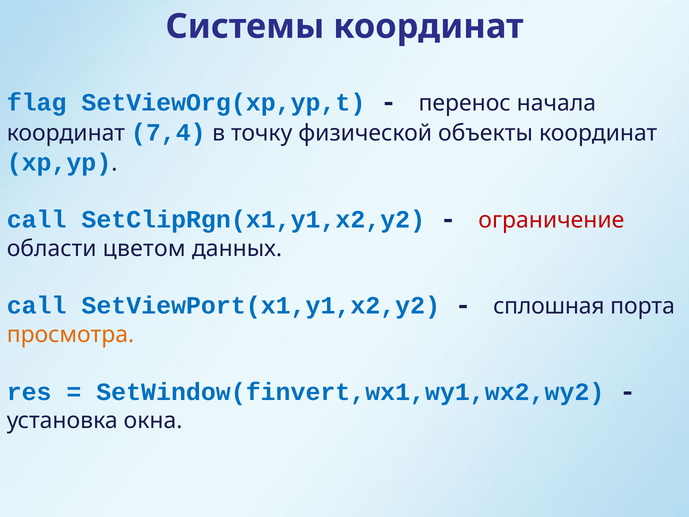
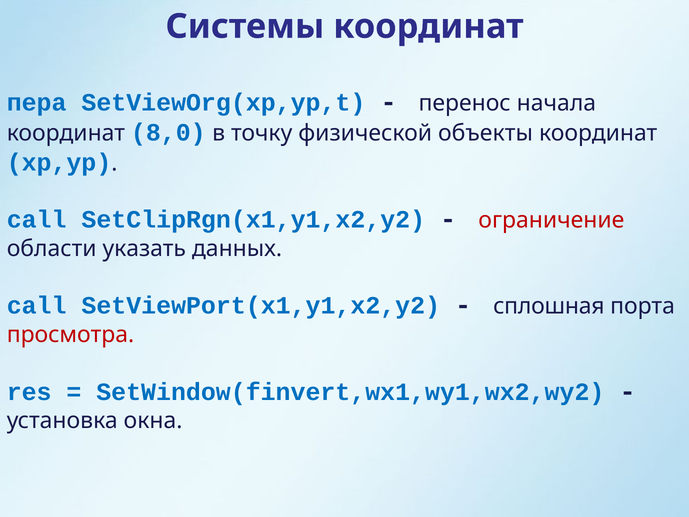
flag: flag -> пера
7,4: 7,4 -> 8,0
цветом: цветом -> указать
просмотра colour: orange -> red
